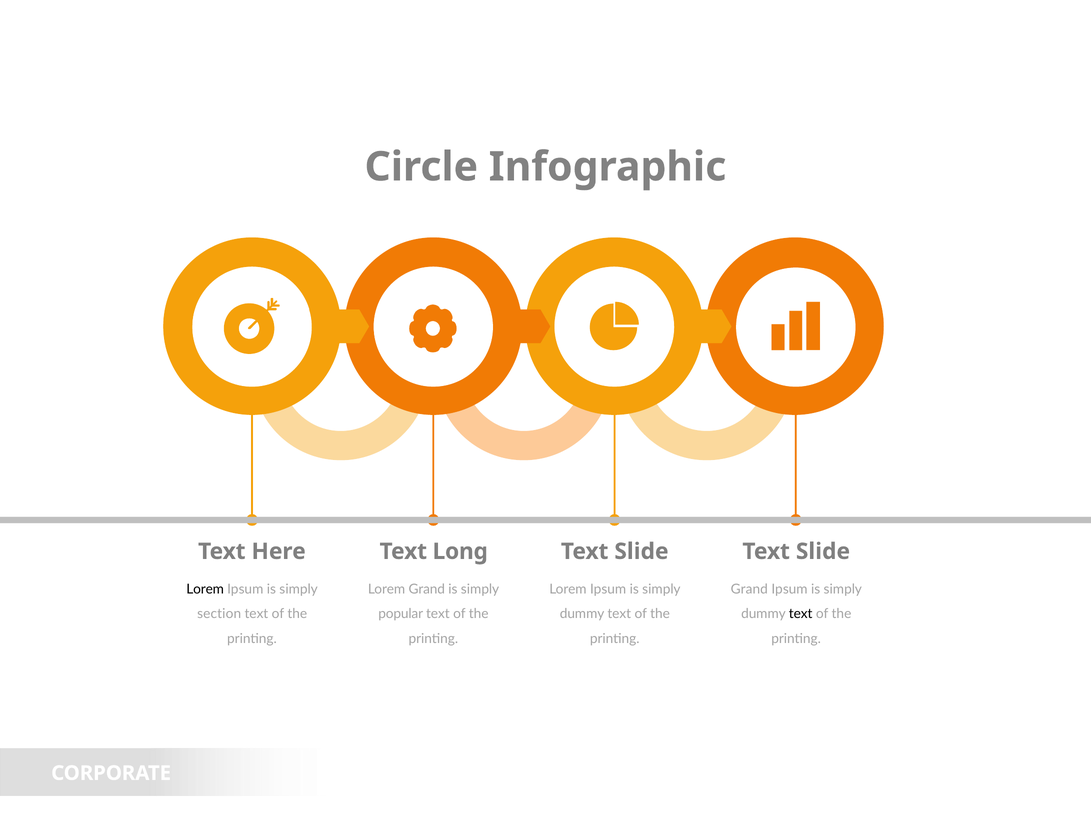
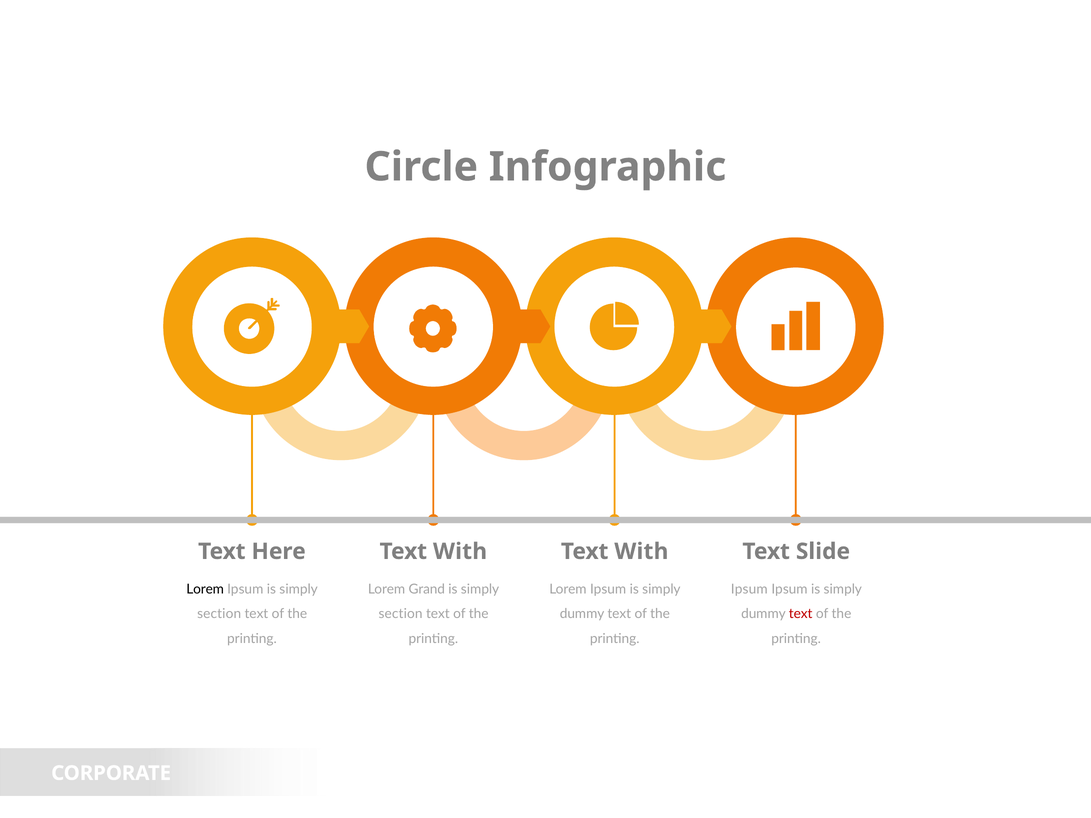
Long at (460, 552): Long -> With
Slide at (641, 552): Slide -> With
Grand at (749, 590): Grand -> Ipsum
popular at (401, 614): popular -> section
text at (801, 614) colour: black -> red
